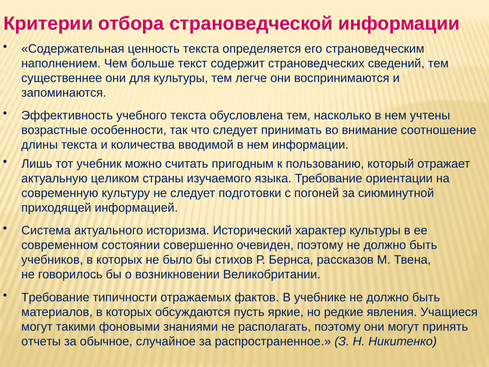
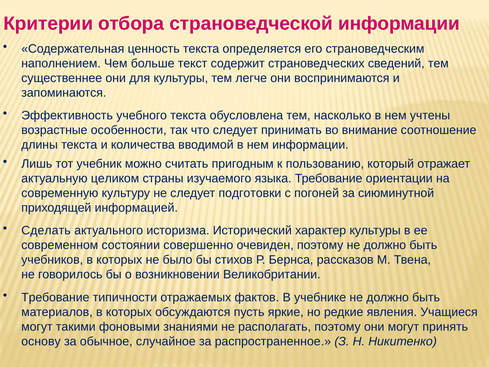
Система: Система -> Сделать
отчеты: отчеты -> основу
